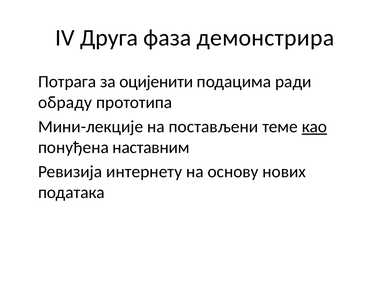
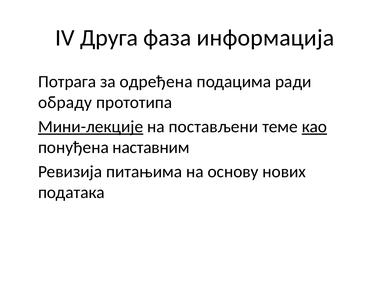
демонстрира: демонстрира -> информација
оцијенити: оцијенити -> одређена
Мини-лекције underline: none -> present
интернету: интернету -> питањима
